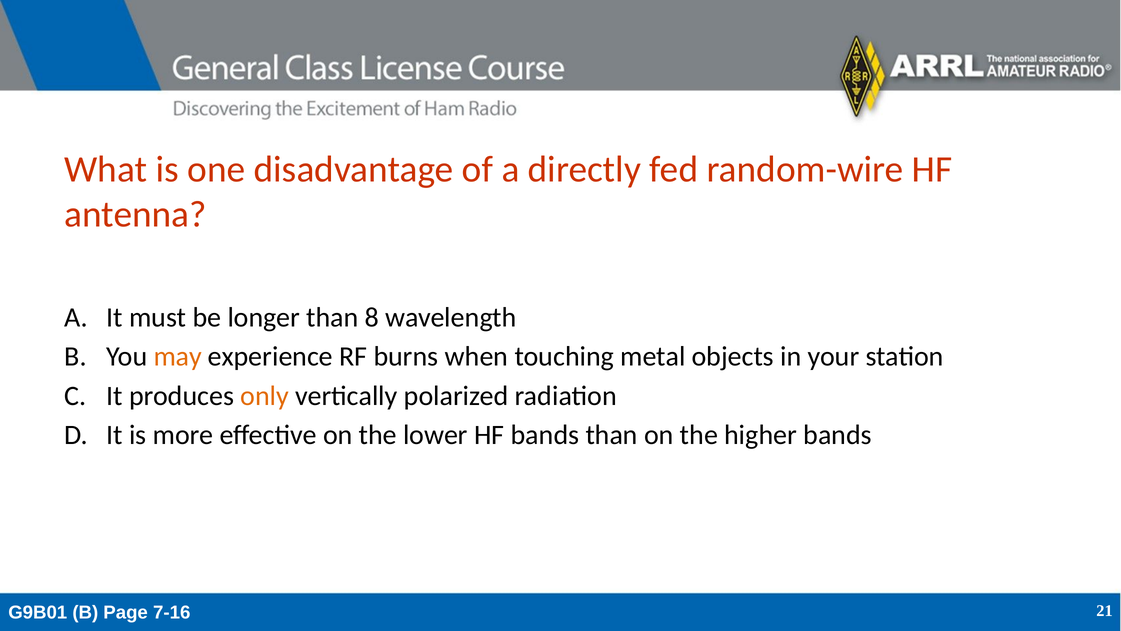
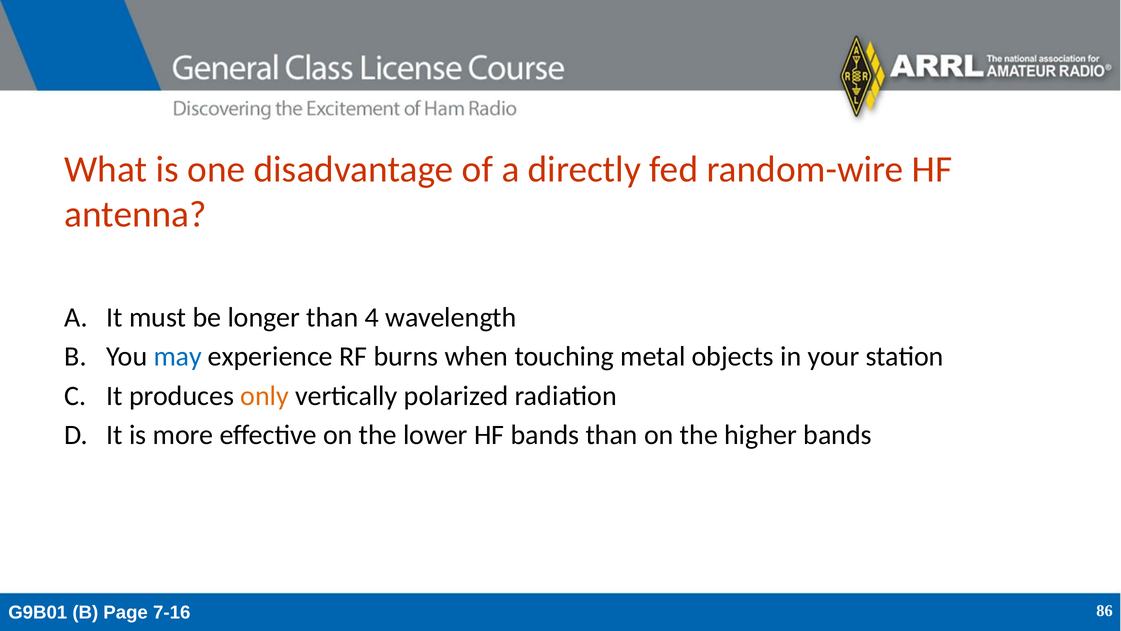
8: 8 -> 4
may colour: orange -> blue
21: 21 -> 86
